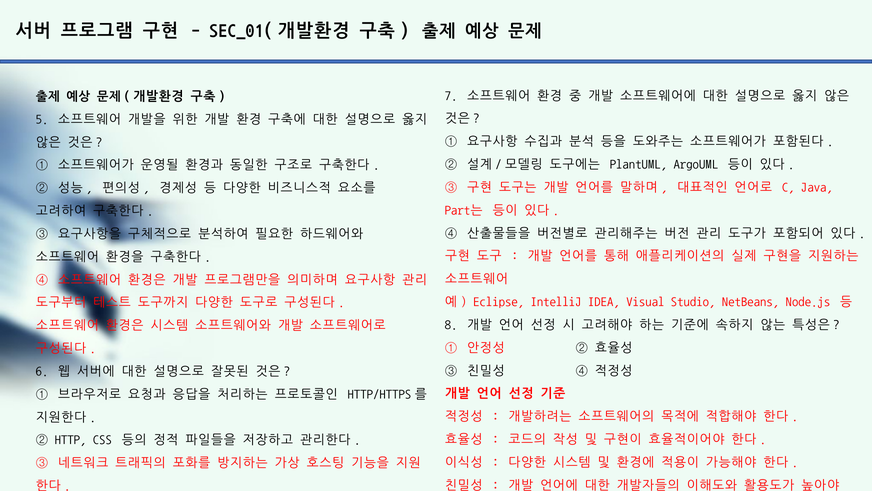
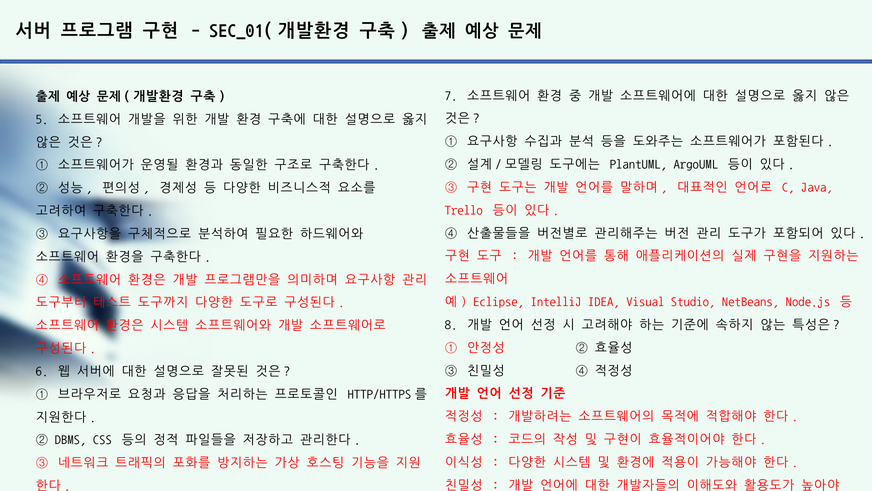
Part는: Part는 -> Trello
HTTP: HTTP -> DBMS
